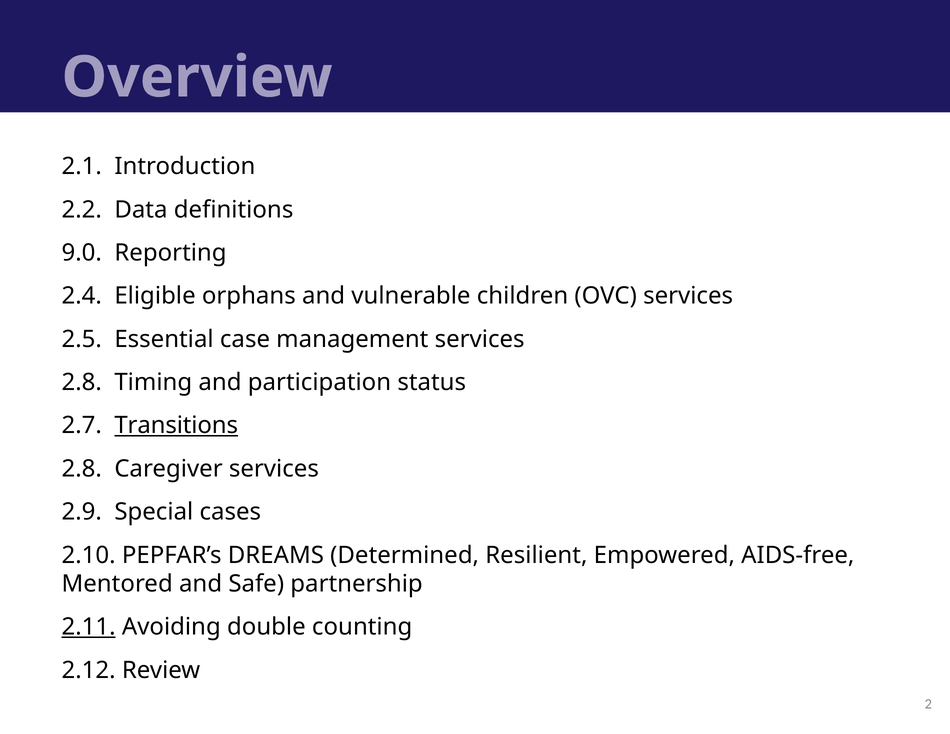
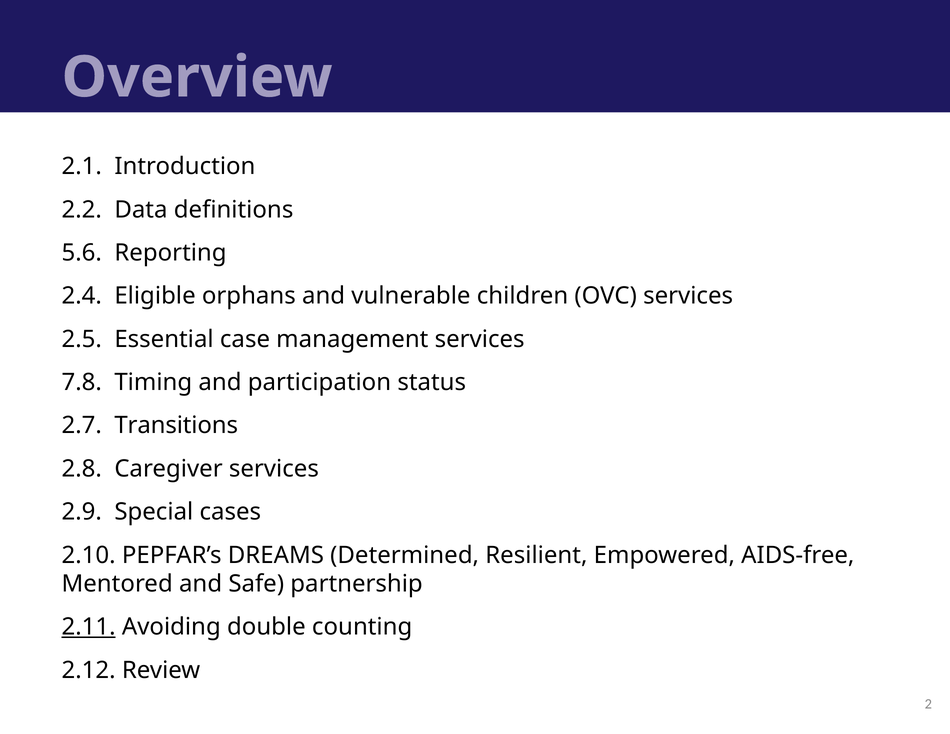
9.0: 9.0 -> 5.6
2.8 at (82, 382): 2.8 -> 7.8
Transitions underline: present -> none
